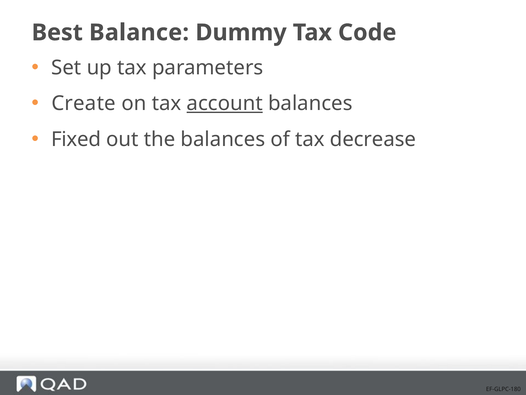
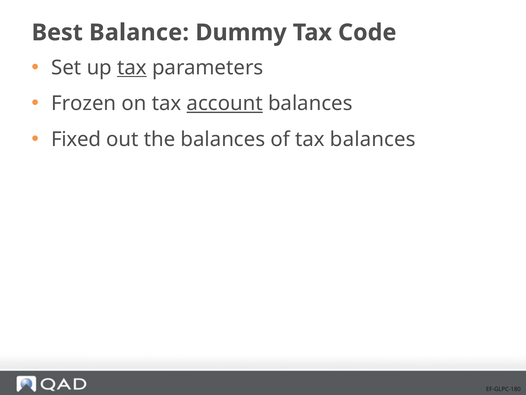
tax at (132, 68) underline: none -> present
Create: Create -> Frozen
tax decrease: decrease -> balances
